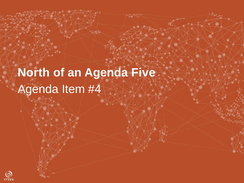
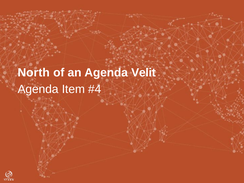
Five: Five -> Velit
